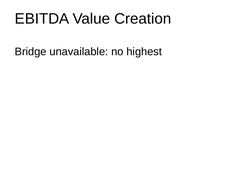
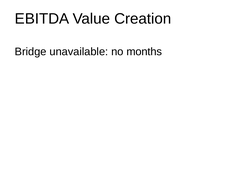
highest: highest -> months
